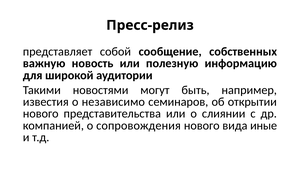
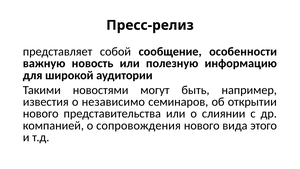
собственных: собственных -> особенности
иные: иные -> этого
